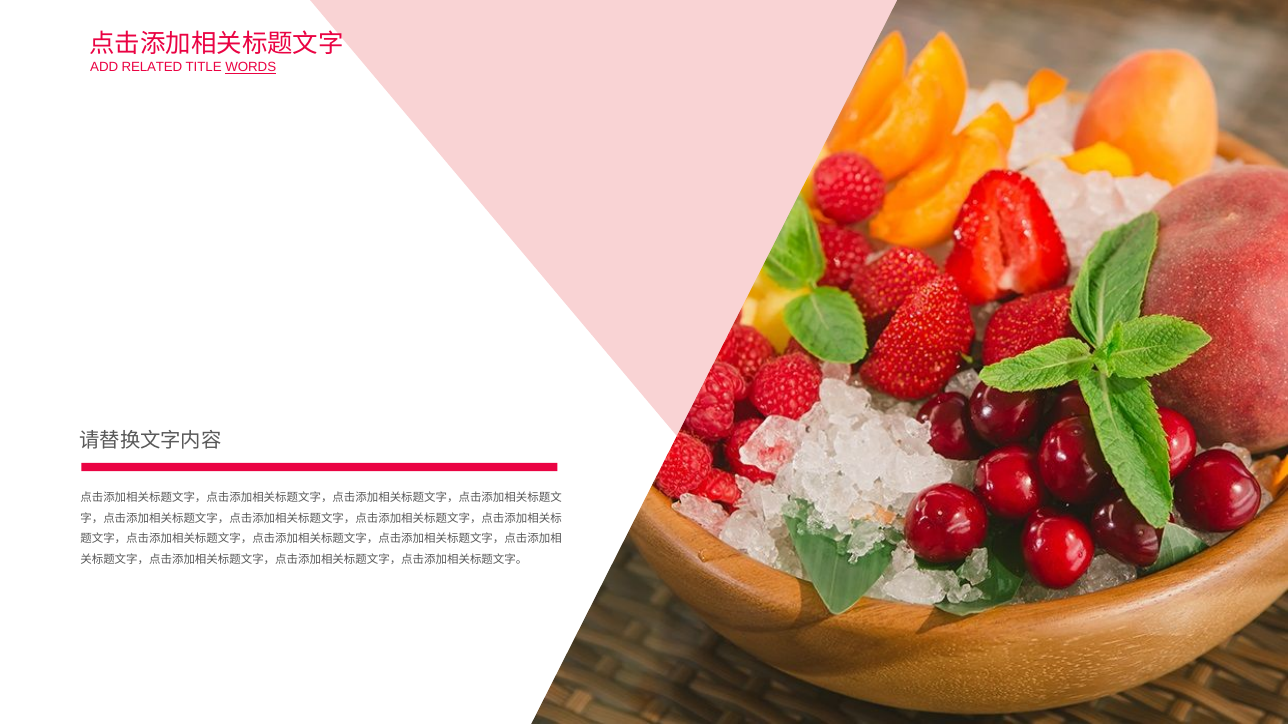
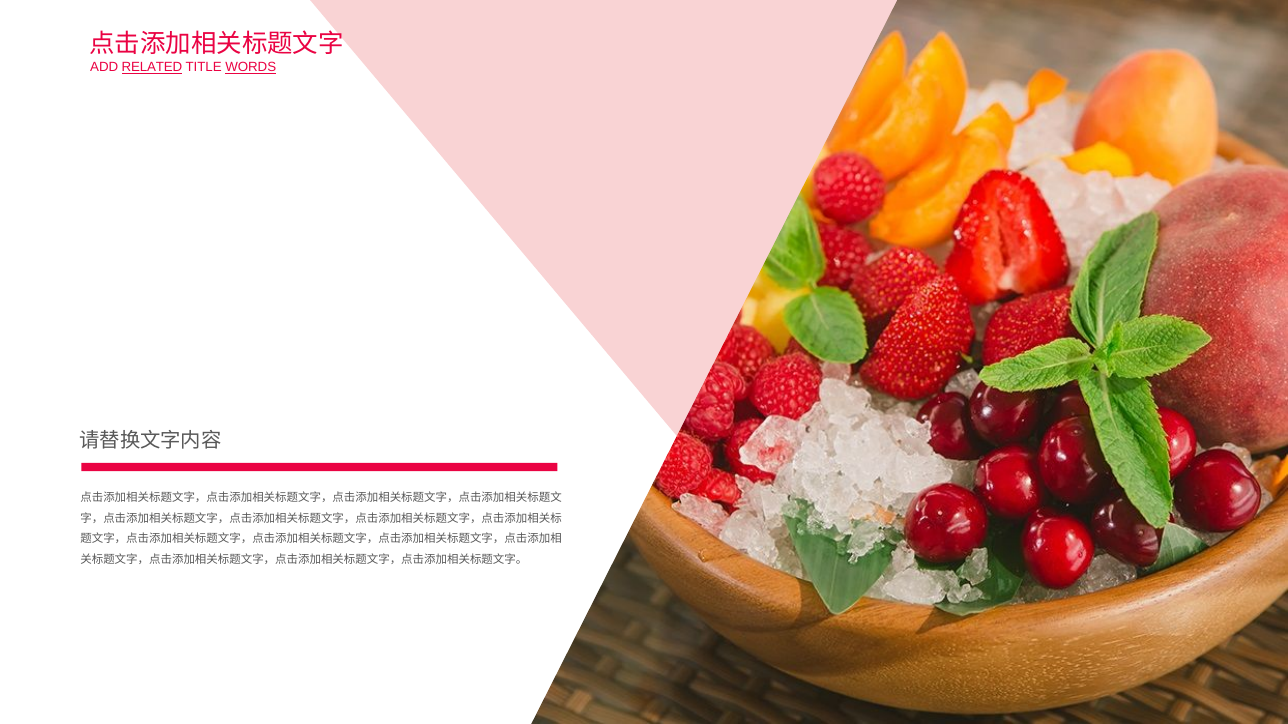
RELATED underline: none -> present
